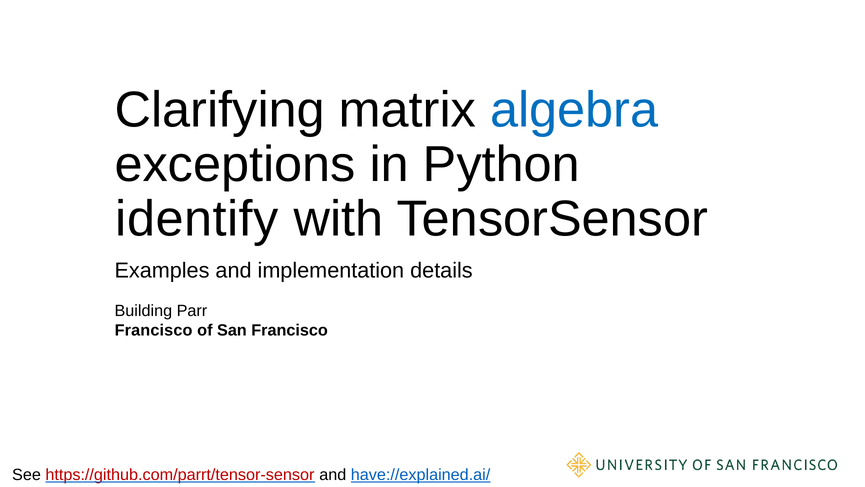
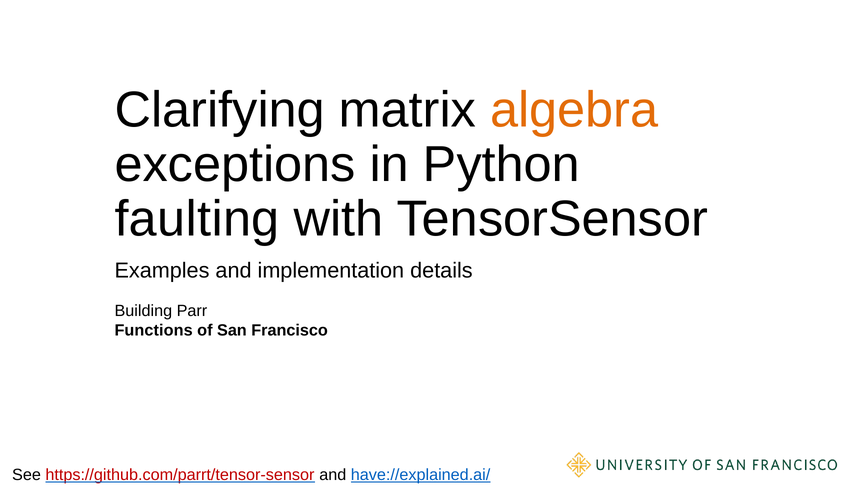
algebra colour: blue -> orange
identify: identify -> faulting
Francisco at (154, 330): Francisco -> Functions
